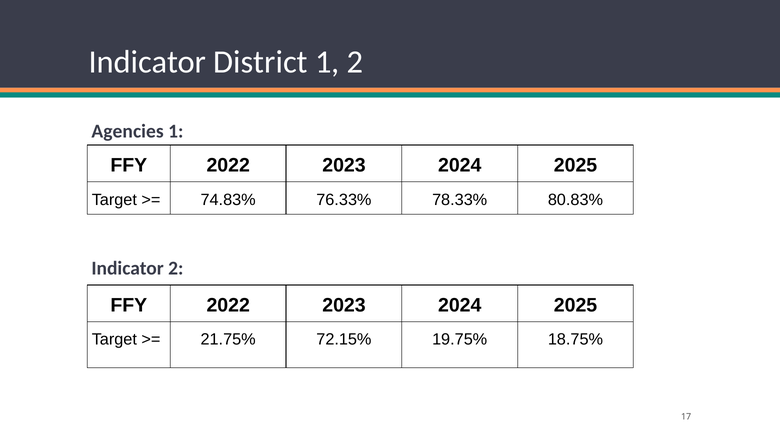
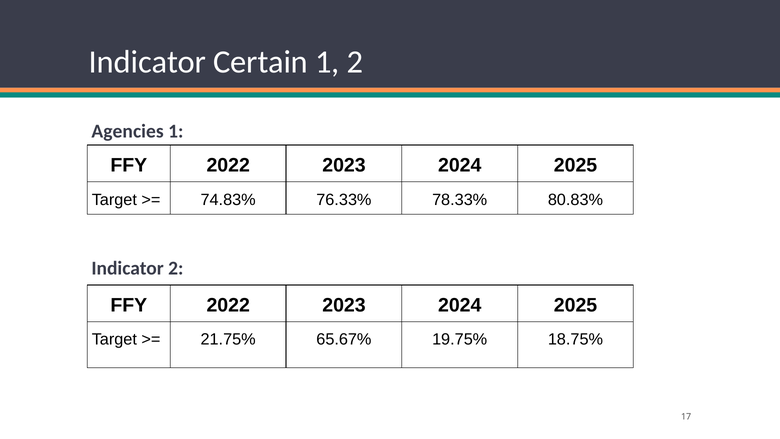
District: District -> Certain
72.15%: 72.15% -> 65.67%
